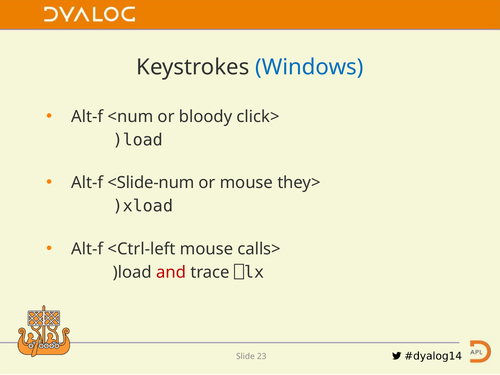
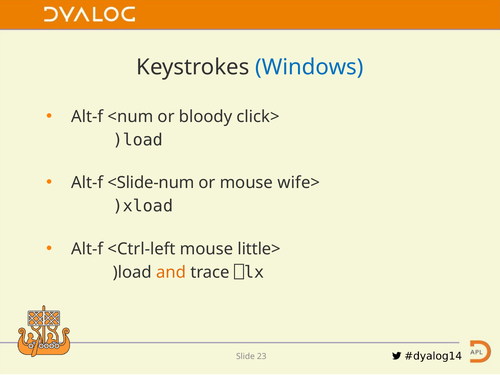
they>: they> -> wife>
calls>: calls> -> little>
and colour: red -> orange
